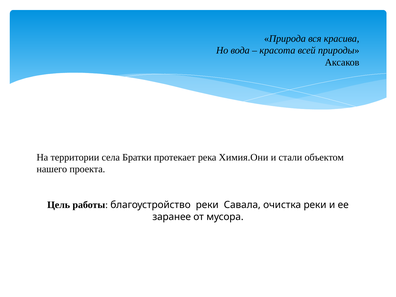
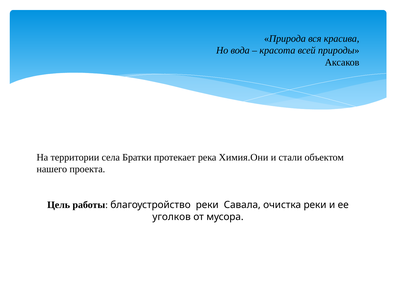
заранее: заранее -> уголков
